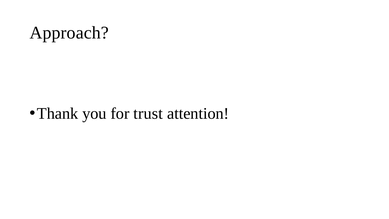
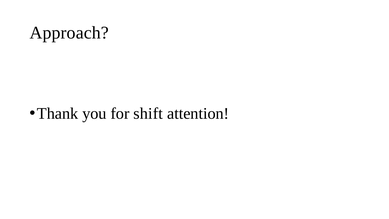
trust: trust -> shift
